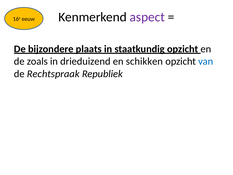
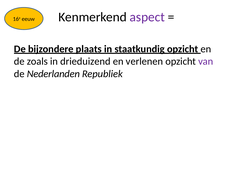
schikken: schikken -> verlenen
van colour: blue -> purple
Rechtspraak: Rechtspraak -> Nederlanden
